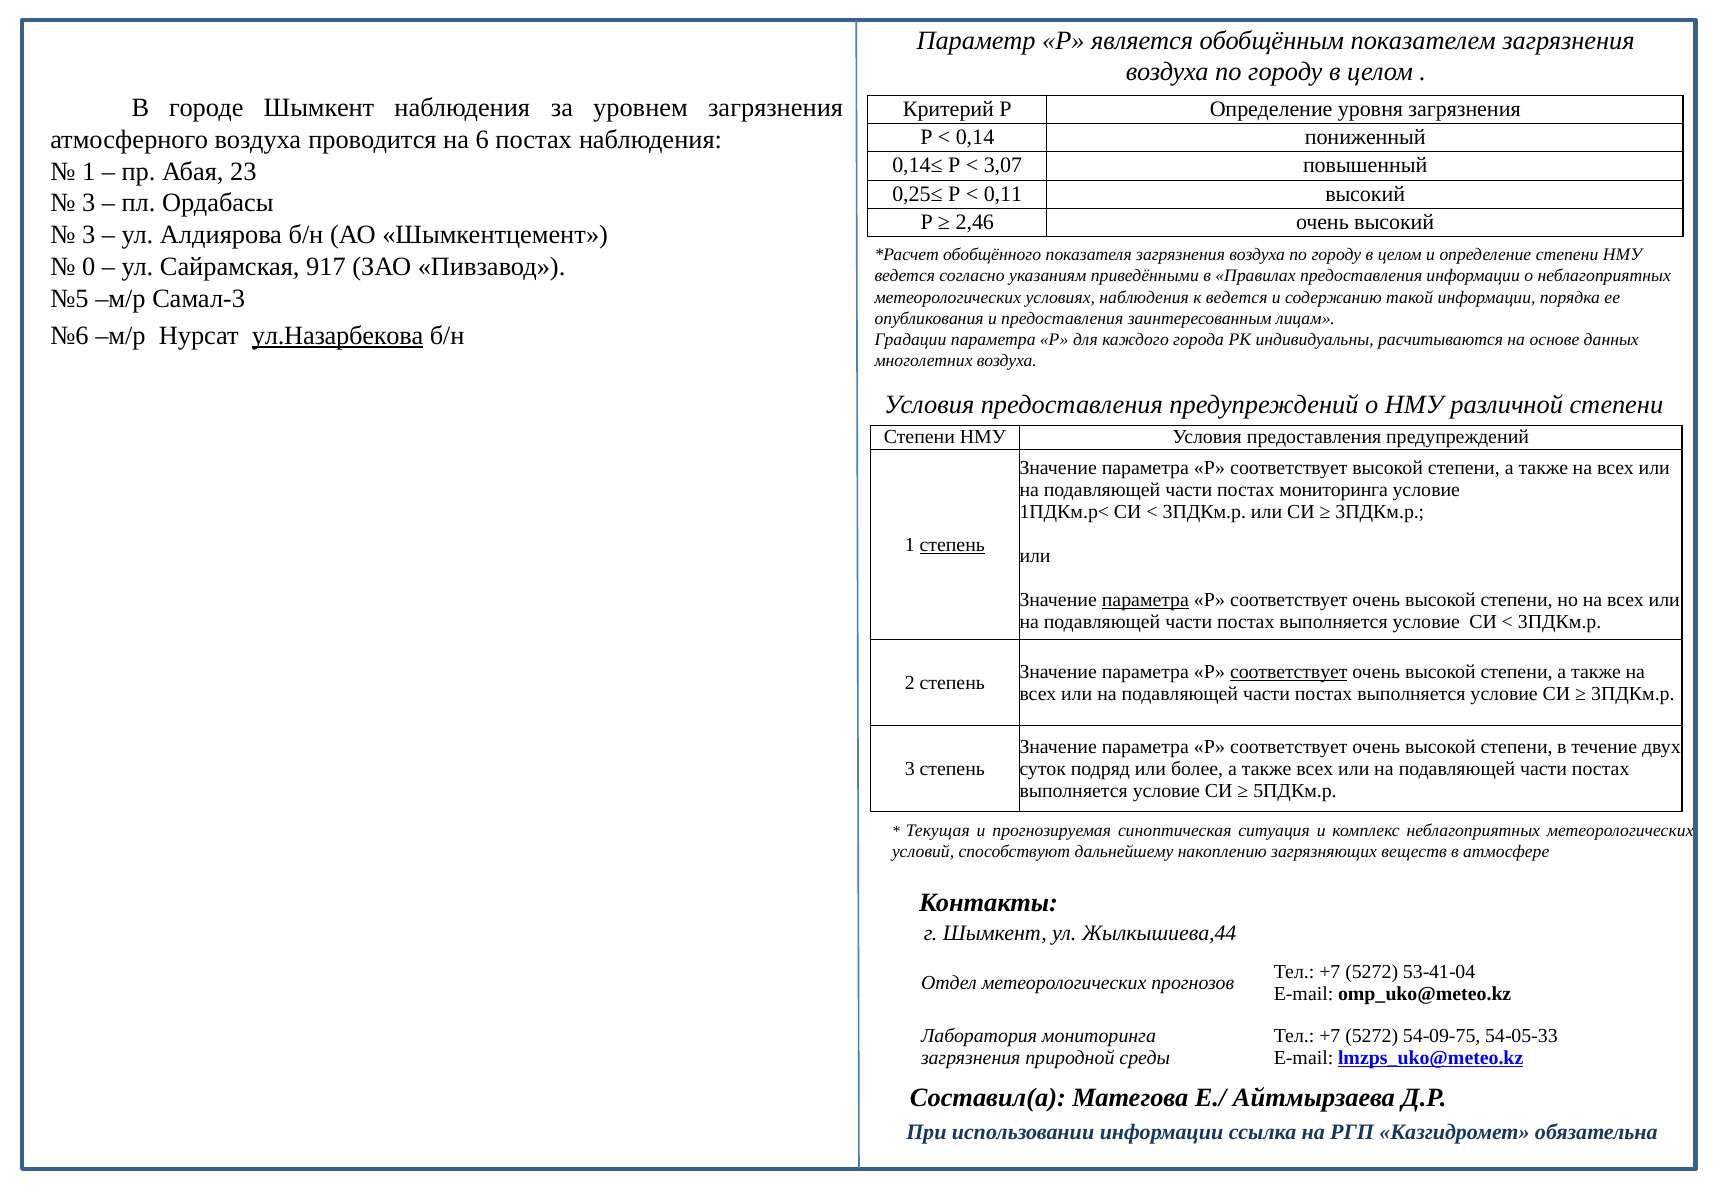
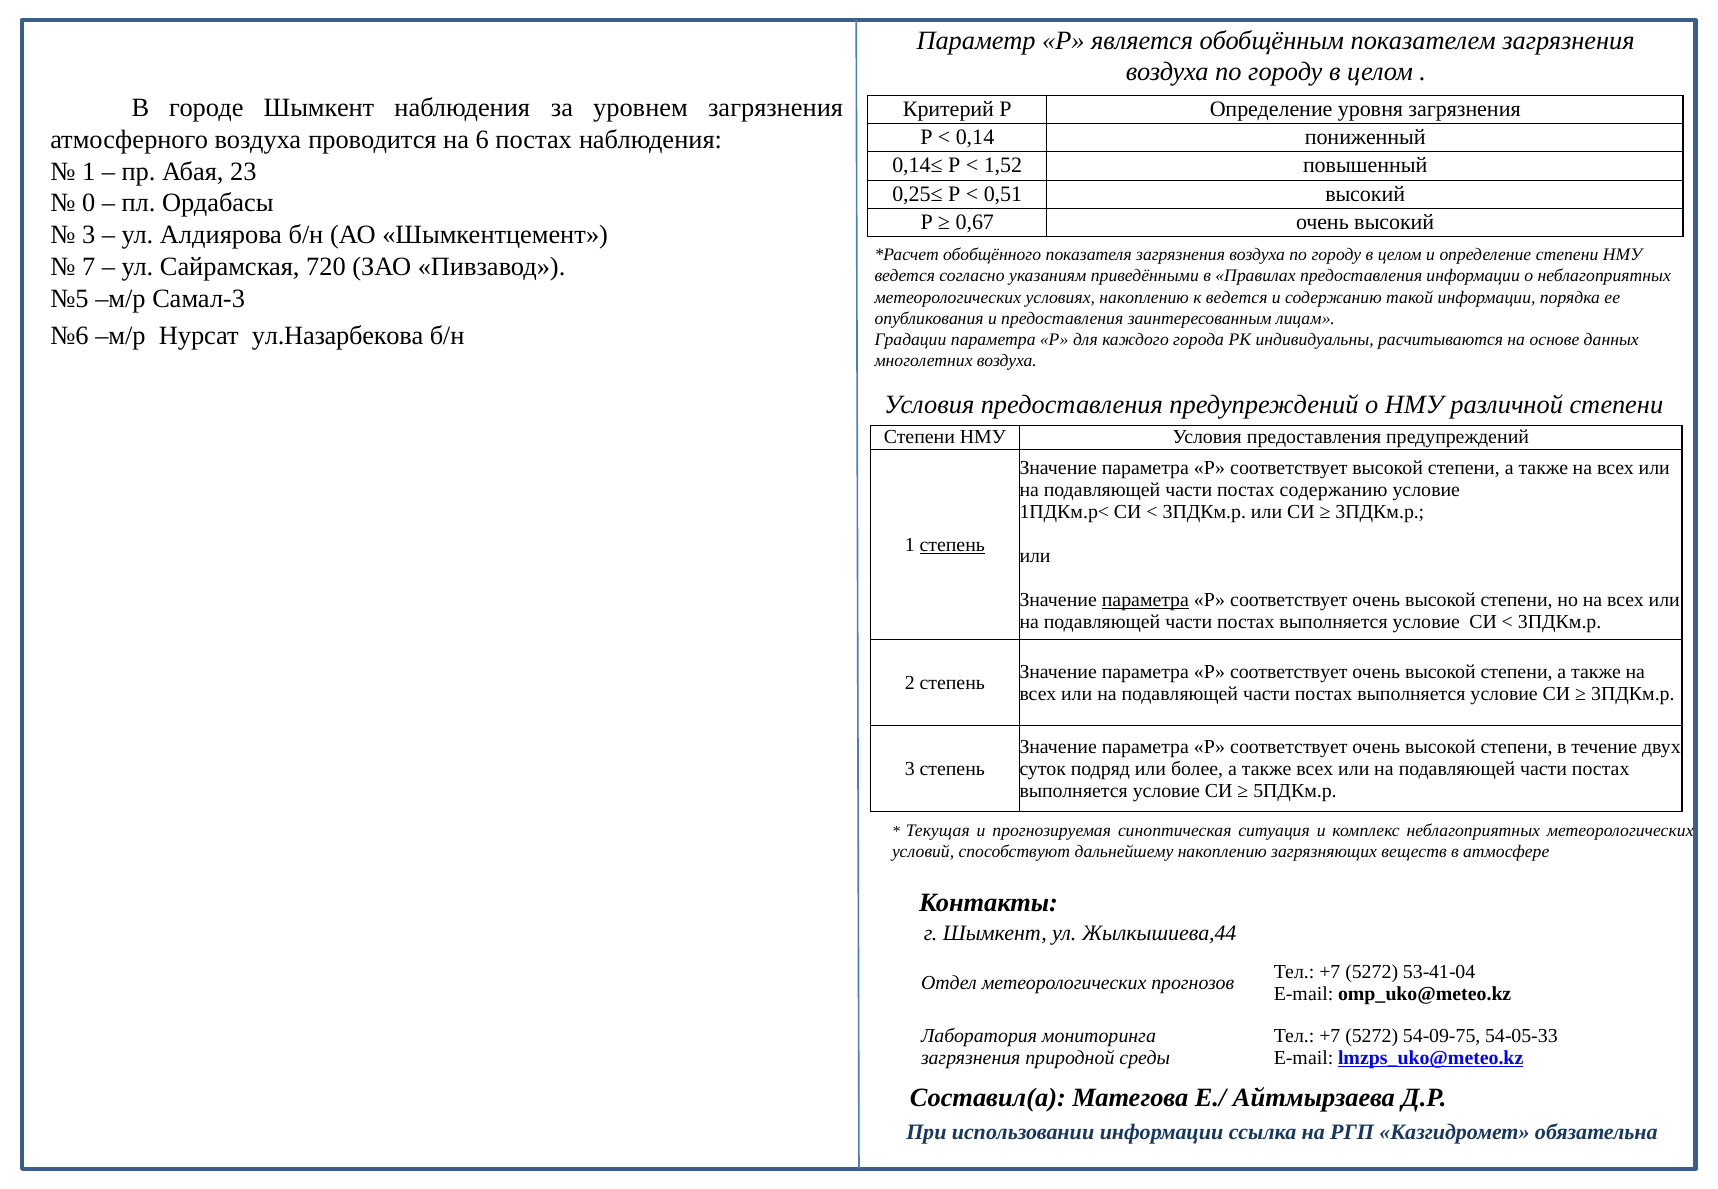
3,07: 3,07 -> 1,52
0,11: 0,11 -> 0,51
3 at (89, 203): 3 -> 0
2,46: 2,46 -> 0,67
0: 0 -> 7
917: 917 -> 720
условиях наблюдения: наблюдения -> накоплению
ул.Назарбекова underline: present -> none
постах мониторинга: мониторинга -> содержанию
соответствует at (1289, 672) underline: present -> none
